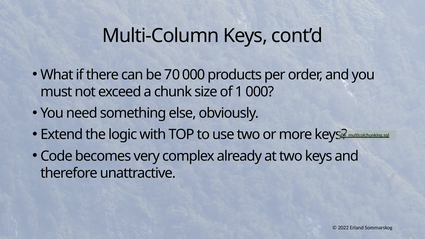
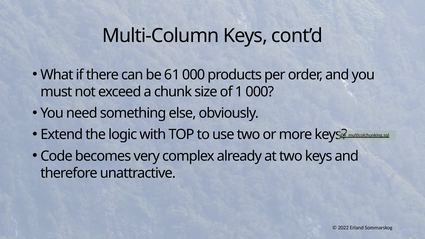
70: 70 -> 61
